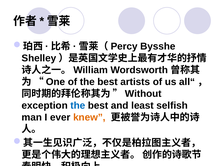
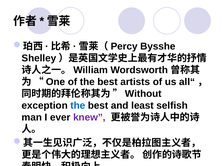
knew colour: orange -> purple
